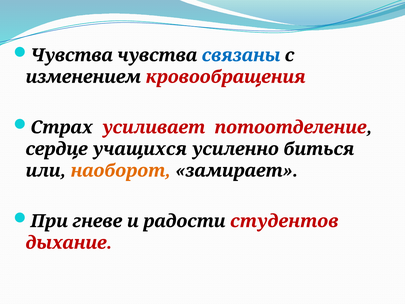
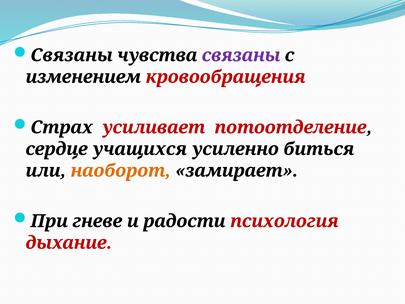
Чувства at (72, 55): Чувства -> Связаны
связаны at (241, 55) colour: blue -> purple
студентов: студентов -> психология
